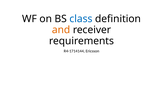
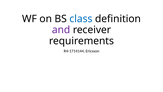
and colour: orange -> purple
